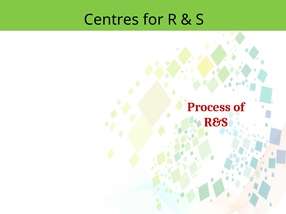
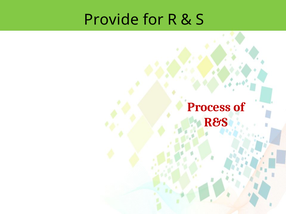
Centres: Centres -> Provide
